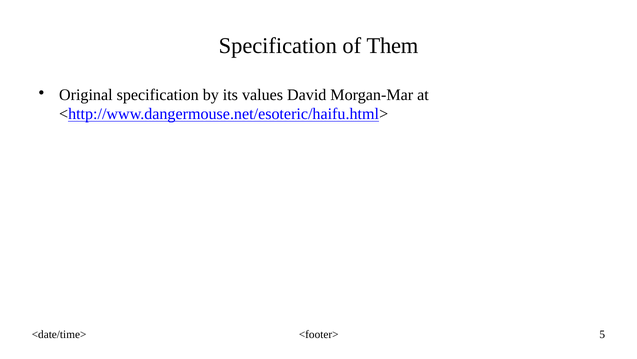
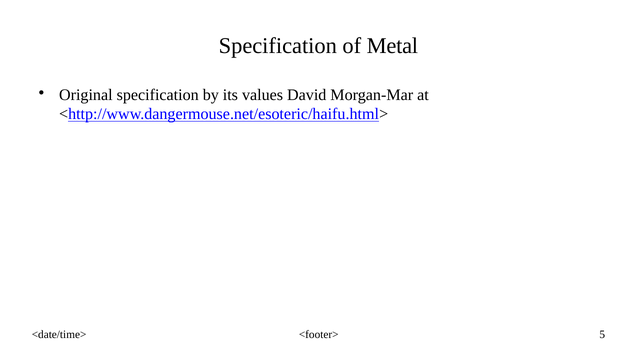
Them: Them -> Metal
